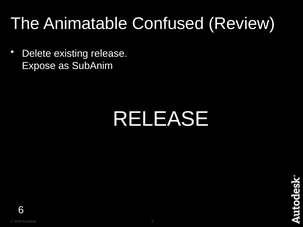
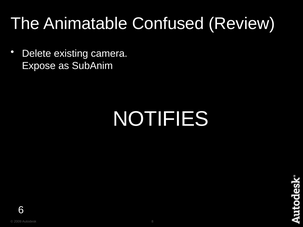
existing release: release -> camera
RELEASE at (161, 119): RELEASE -> NOTIFIES
